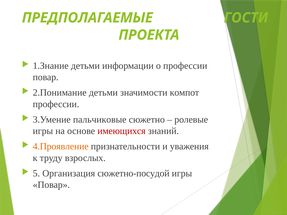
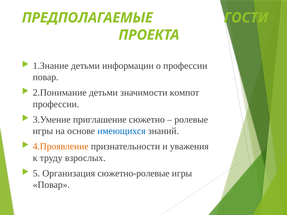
пальчиковые: пальчиковые -> приглашение
имеющихся colour: red -> blue
сюжетно-посудой: сюжетно-посудой -> сюжетно-ролевые
